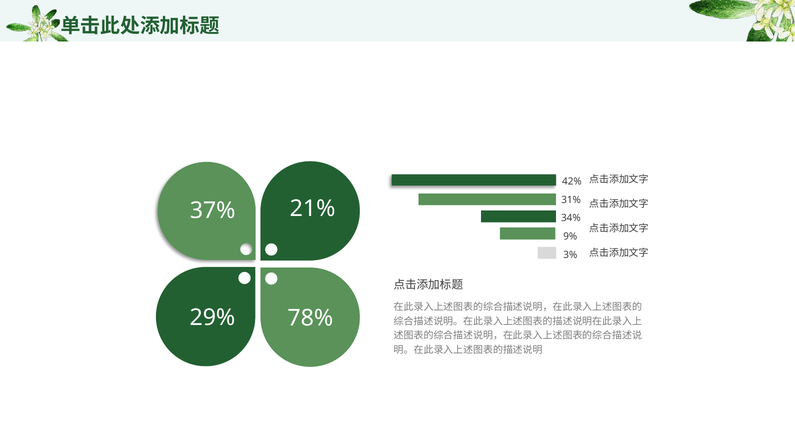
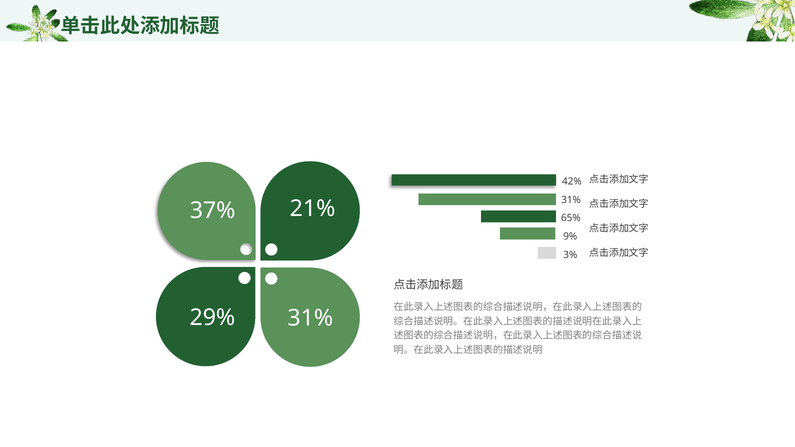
34%: 34% -> 65%
29% 78%: 78% -> 31%
